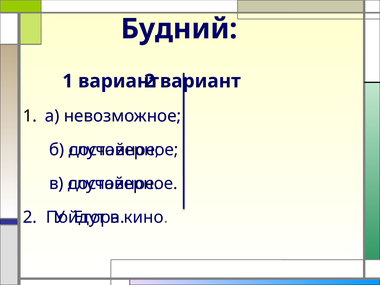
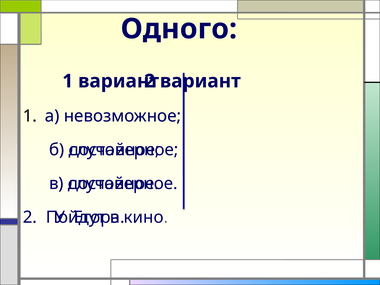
Будний: Будний -> Одного
